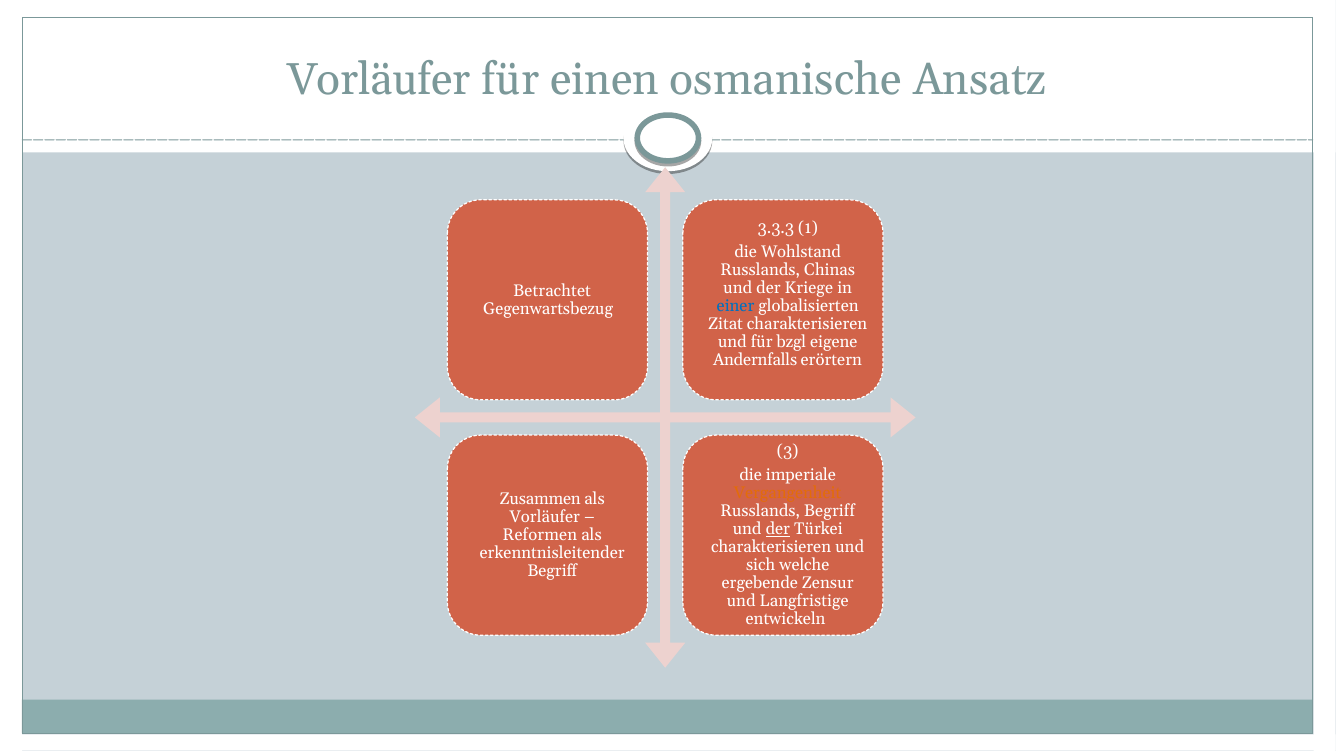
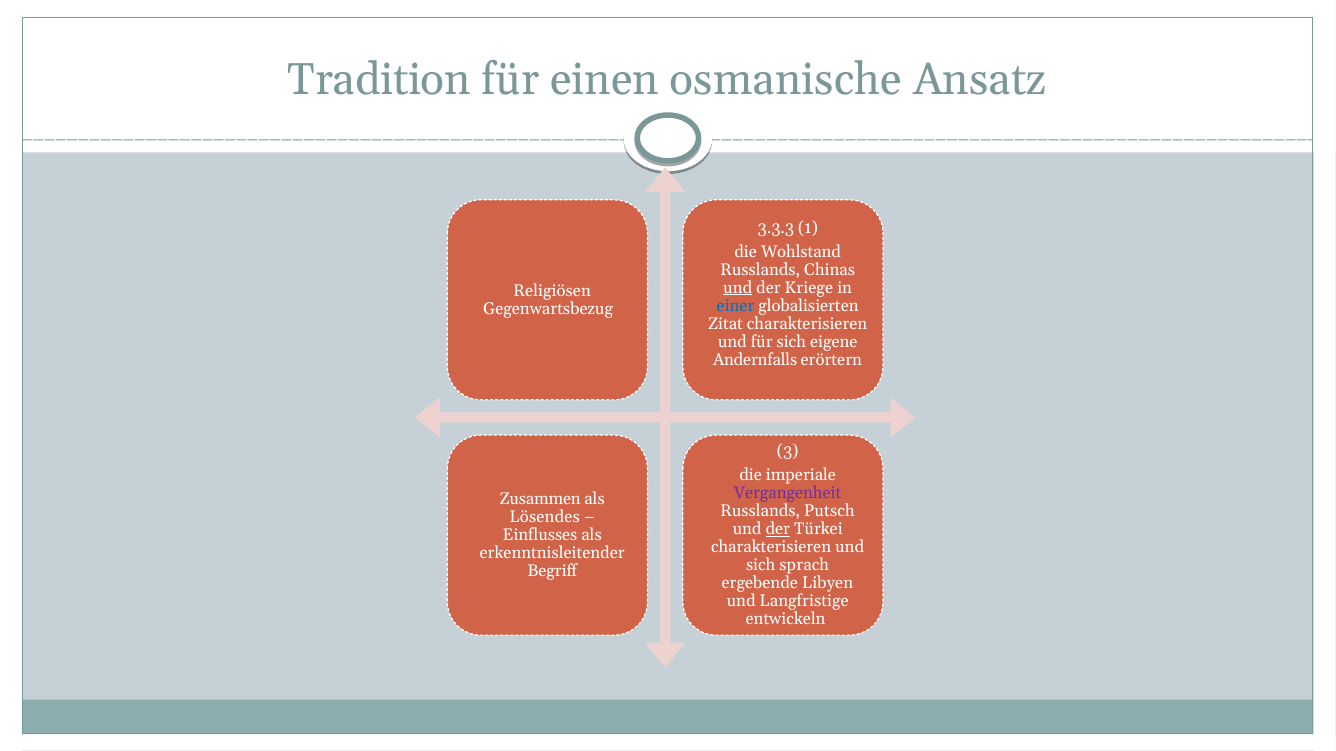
Vorläufer at (379, 79): Vorläufer -> Tradition
und at (738, 288) underline: none -> present
Betrachtet: Betrachtet -> Religiösen
für bzgl: bzgl -> sich
Vergangenheit colour: orange -> purple
Russlands Begriff: Begriff -> Putsch
Vorläufer at (545, 517): Vorläufer -> Lösendes
Reformen: Reformen -> Einflusses
welche: welche -> sprach
Zensur: Zensur -> Libyen
